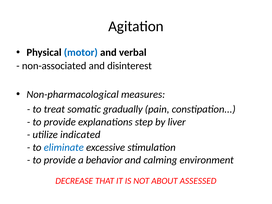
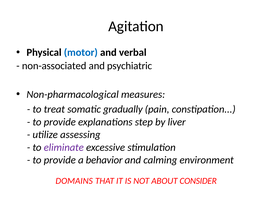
disinterest: disinterest -> psychiatric
indicated: indicated -> assessing
eliminate colour: blue -> purple
DECREASE: DECREASE -> DOMAINS
ASSESSED: ASSESSED -> CONSIDER
